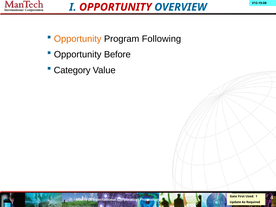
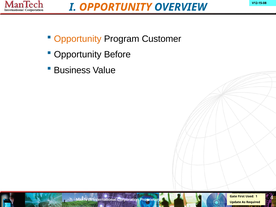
OPPORTUNITY at (115, 7) colour: red -> orange
Following: Following -> Customer
Category: Category -> Business
